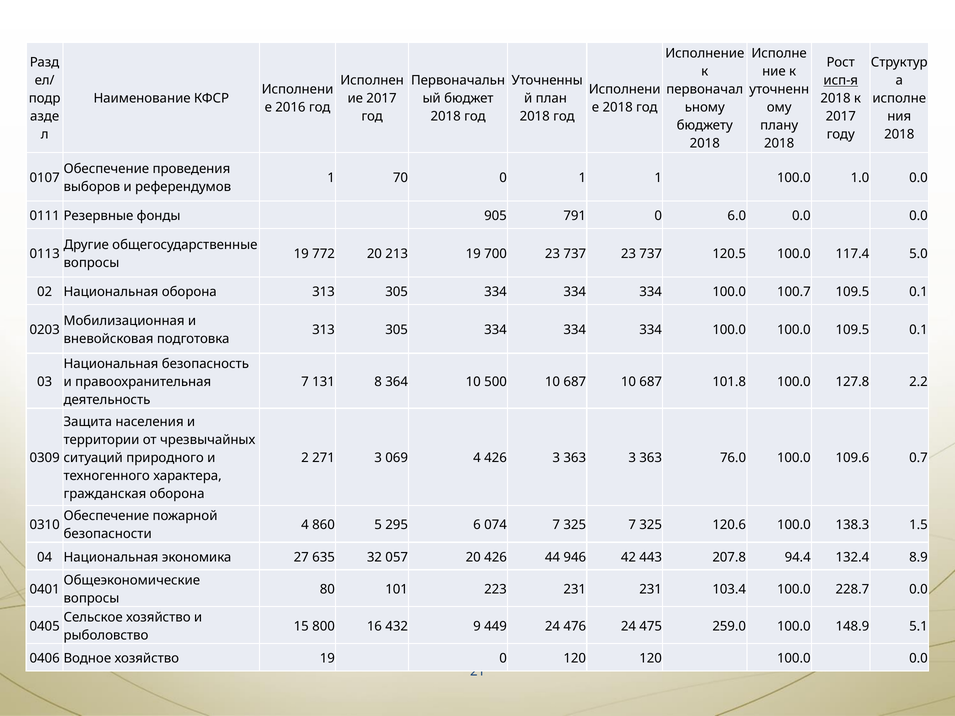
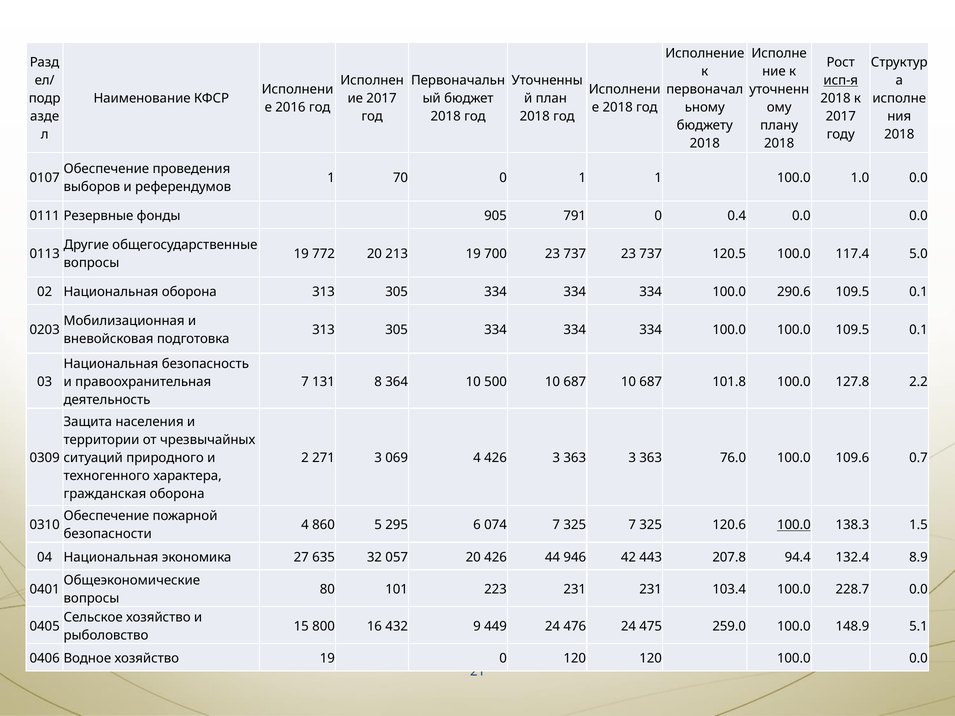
6.0: 6.0 -> 0.4
100.7: 100.7 -> 290.6
100.0 at (794, 525) underline: none -> present
